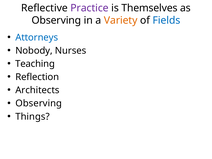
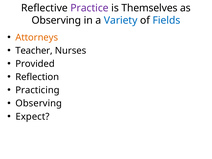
Variety colour: orange -> blue
Attorneys colour: blue -> orange
Nobody: Nobody -> Teacher
Teaching: Teaching -> Provided
Architects: Architects -> Practicing
Things: Things -> Expect
